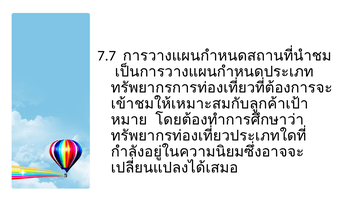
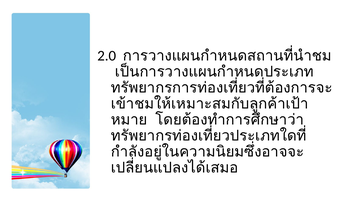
7.7: 7.7 -> 2.0
